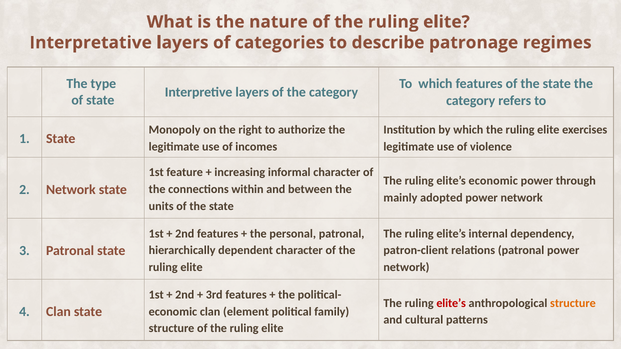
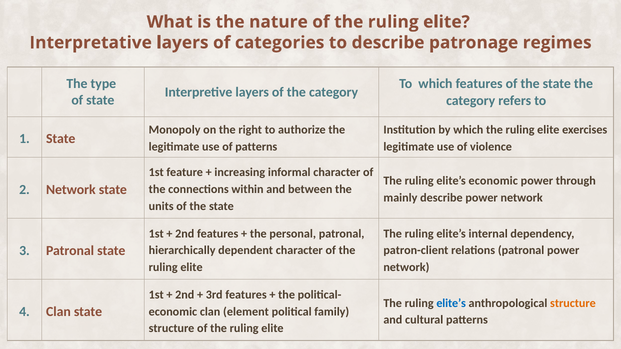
of incomes: incomes -> patterns
mainly adopted: adopted -> describe
elite’s at (451, 303) colour: red -> blue
